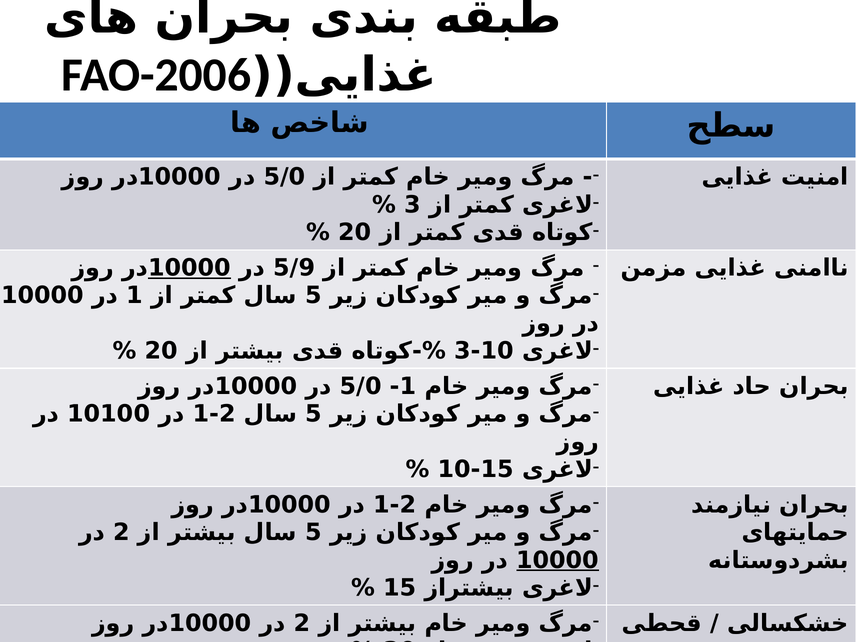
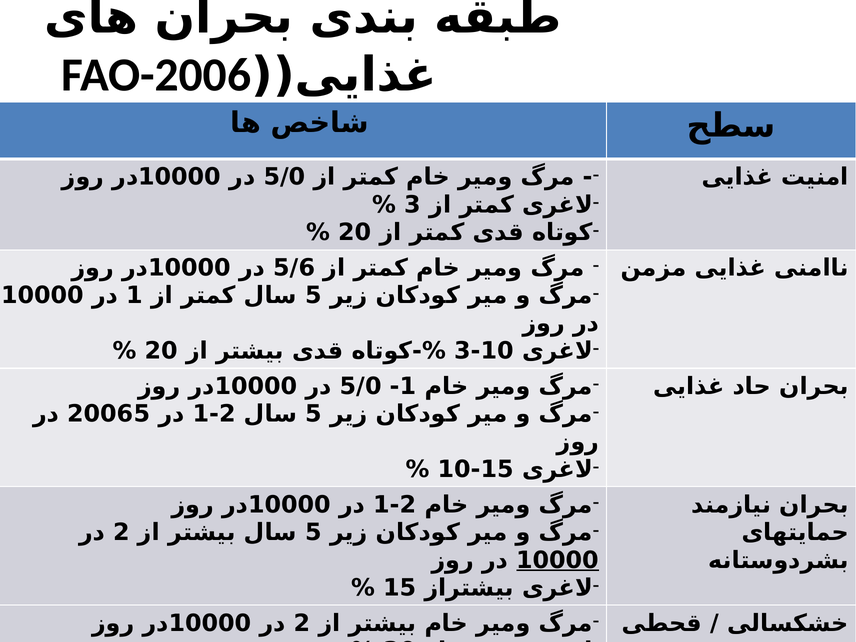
10000 at (189, 268) underline: present -> none
5/9: 5/9 -> 5/6
10100: 10100 -> 20065
